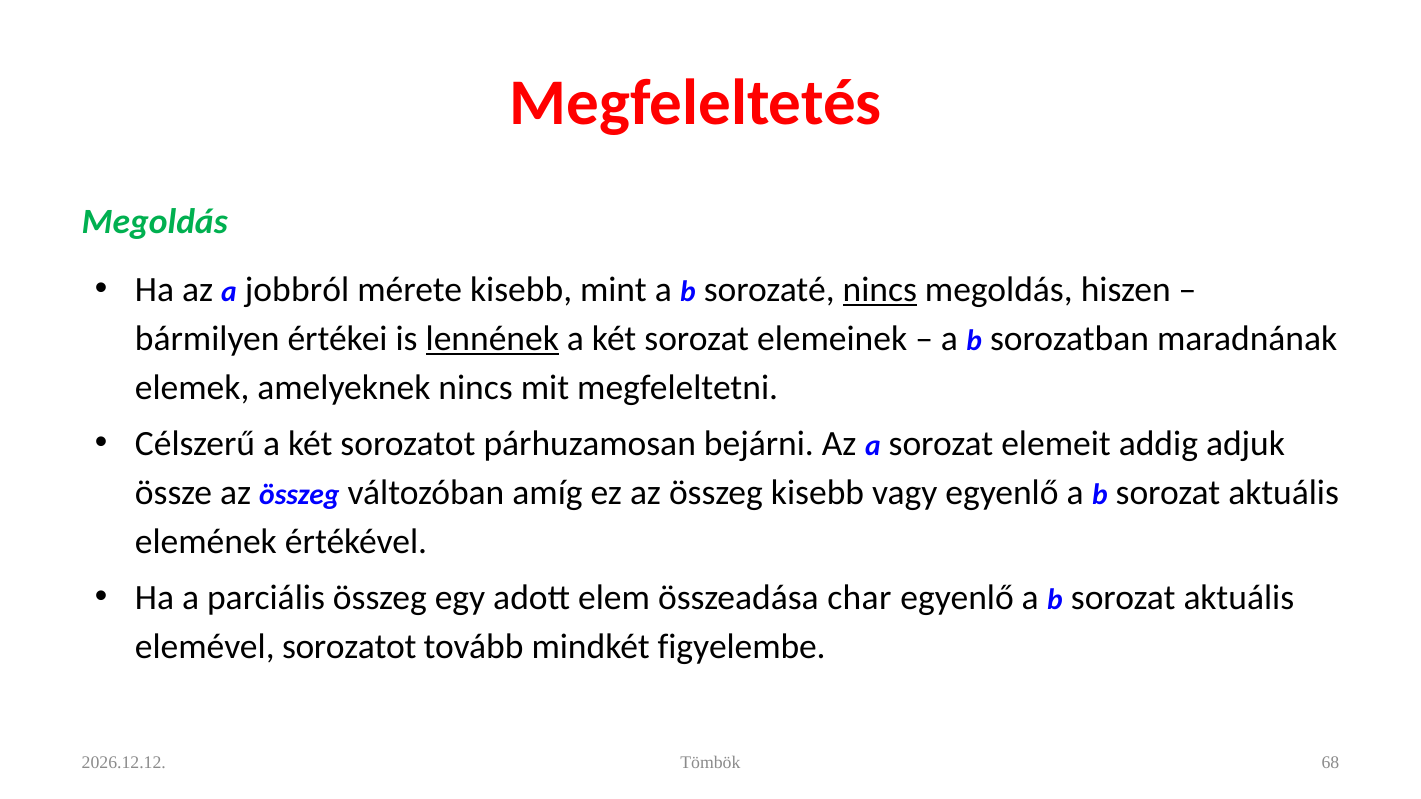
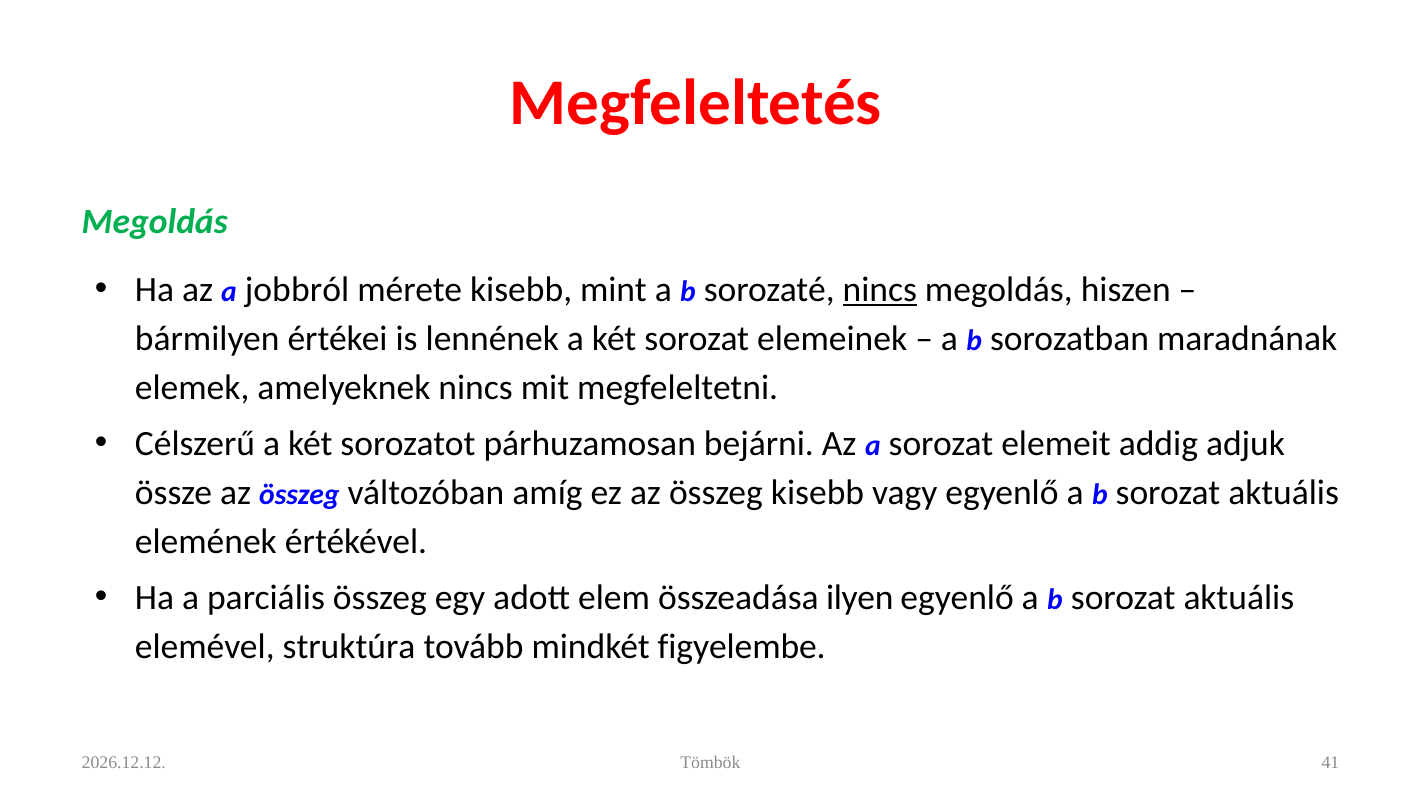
lennének underline: present -> none
char: char -> ilyen
elemével sorozatot: sorozatot -> struktúra
68: 68 -> 41
